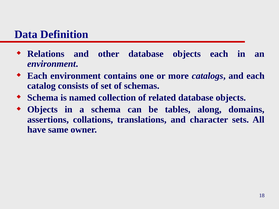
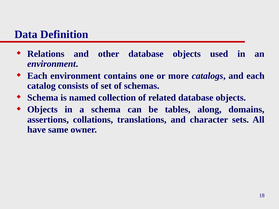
objects each: each -> used
